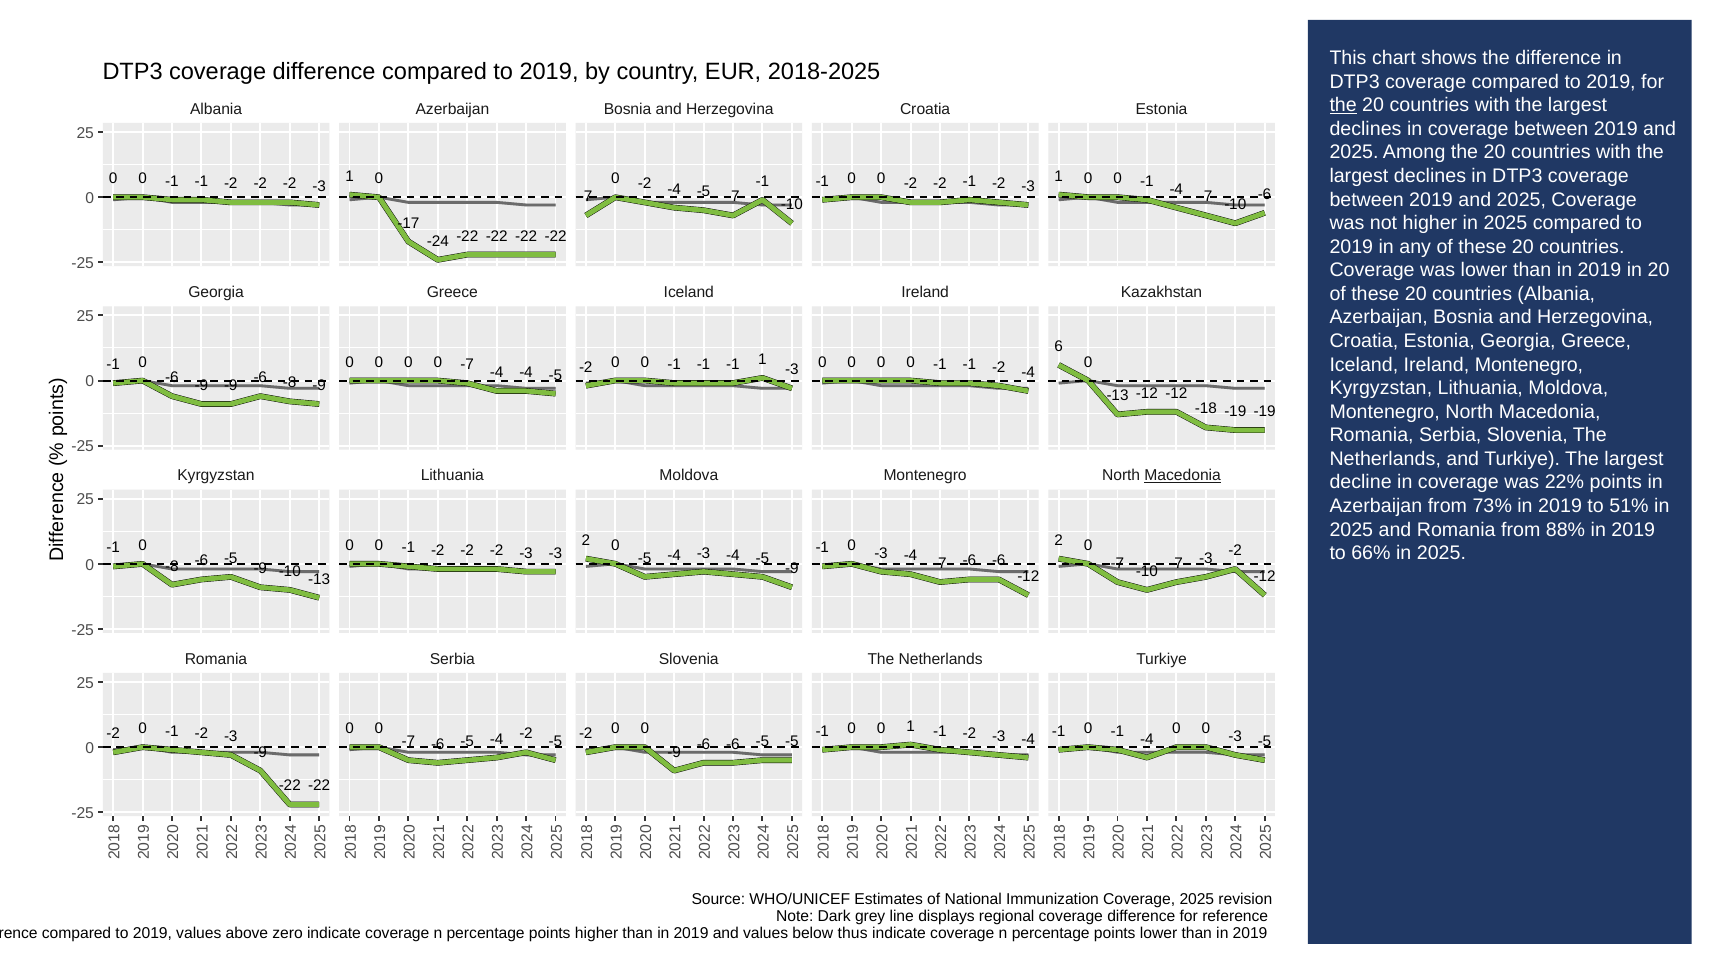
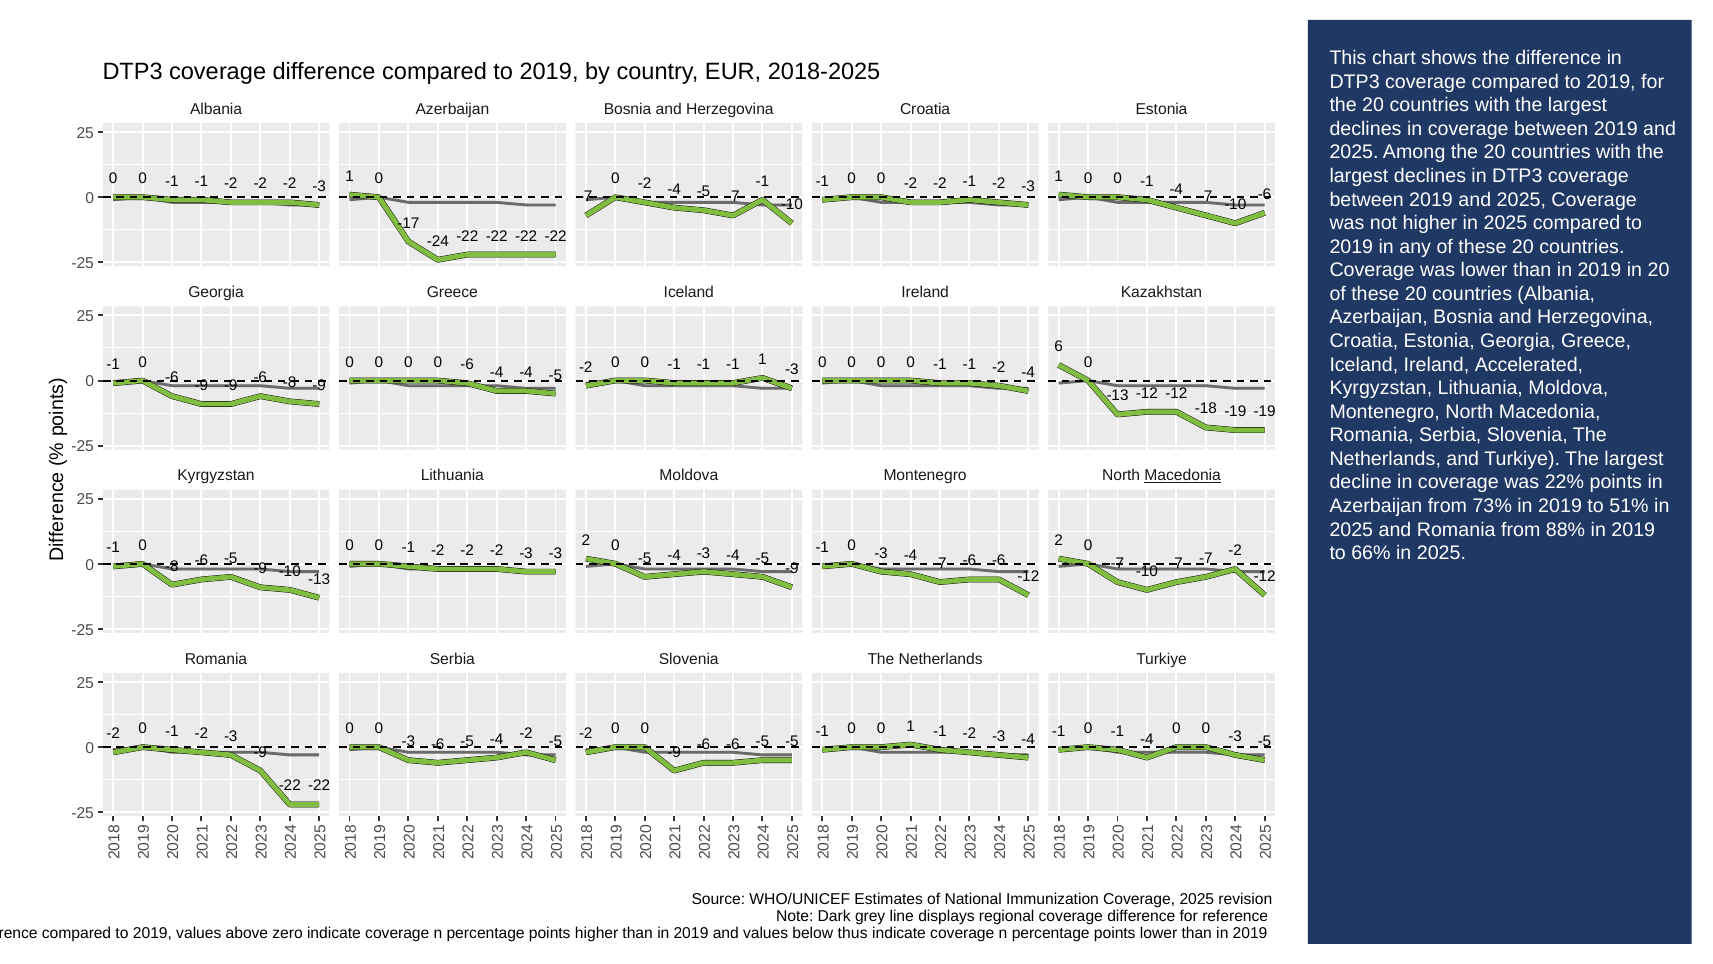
the at (1343, 105) underline: present -> none
0 0 0 -7: -7 -> -6
Ireland Montenegro: Montenegro -> Accelerated
-7 -3: -3 -> -7
-7 at (408, 741): -7 -> -3
